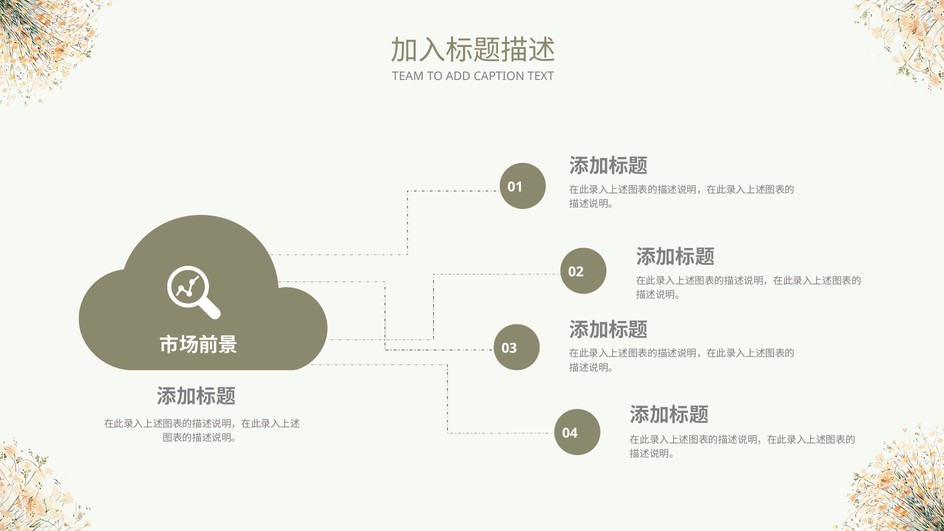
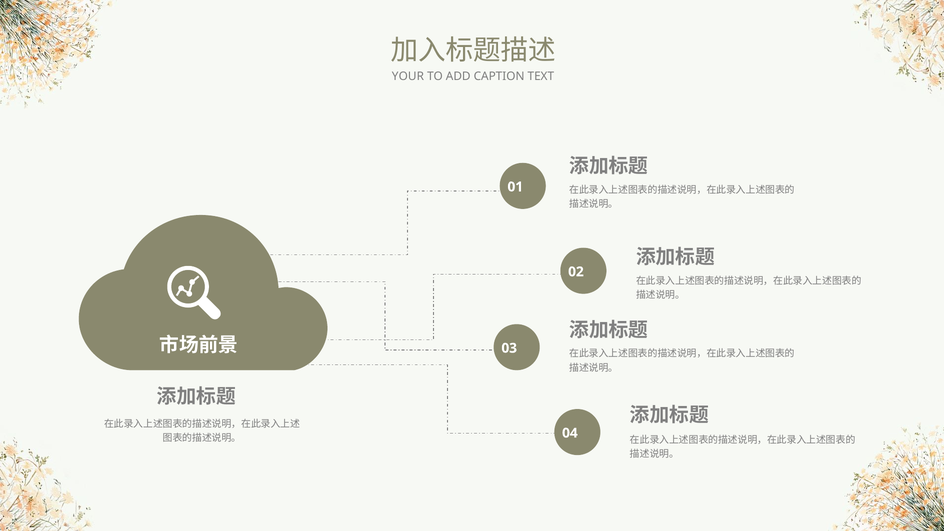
TEAM: TEAM -> YOUR
